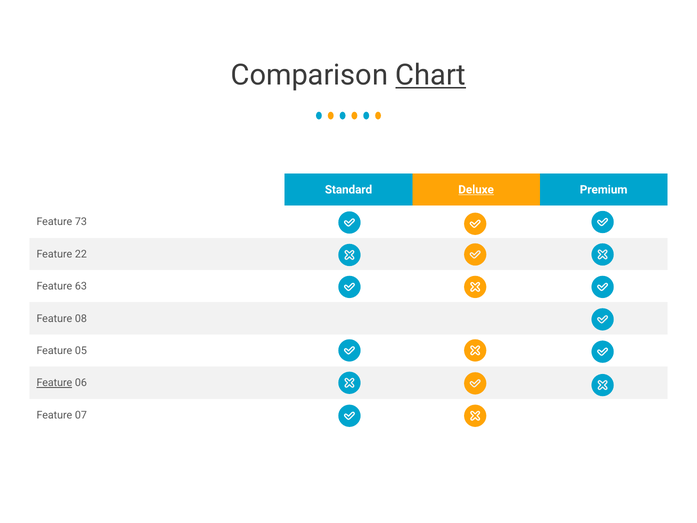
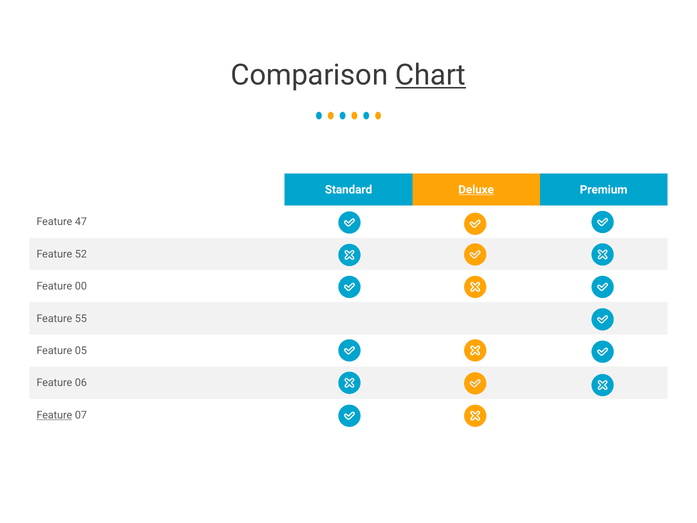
73: 73 -> 47
22: 22 -> 52
63: 63 -> 00
08: 08 -> 55
Feature at (54, 383) underline: present -> none
Feature at (54, 415) underline: none -> present
